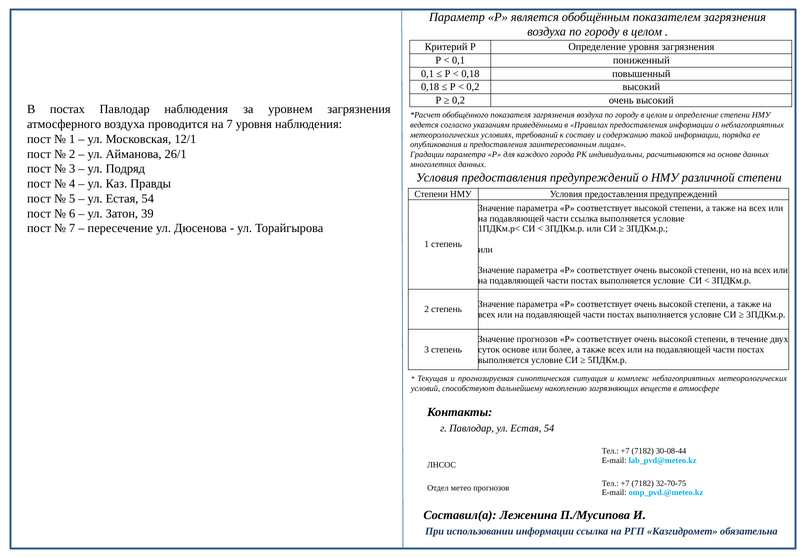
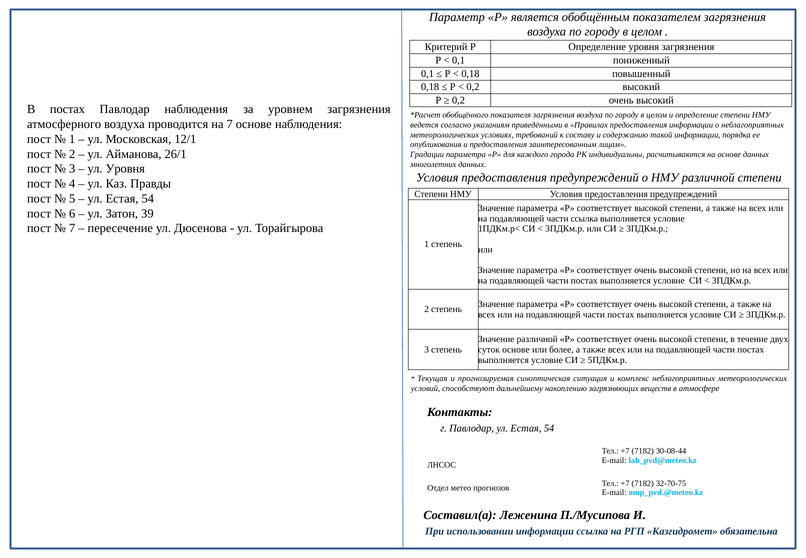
7 уровня: уровня -> основе
ул Подряд: Подряд -> Уровня
Значение прогнозов: прогнозов -> различной
